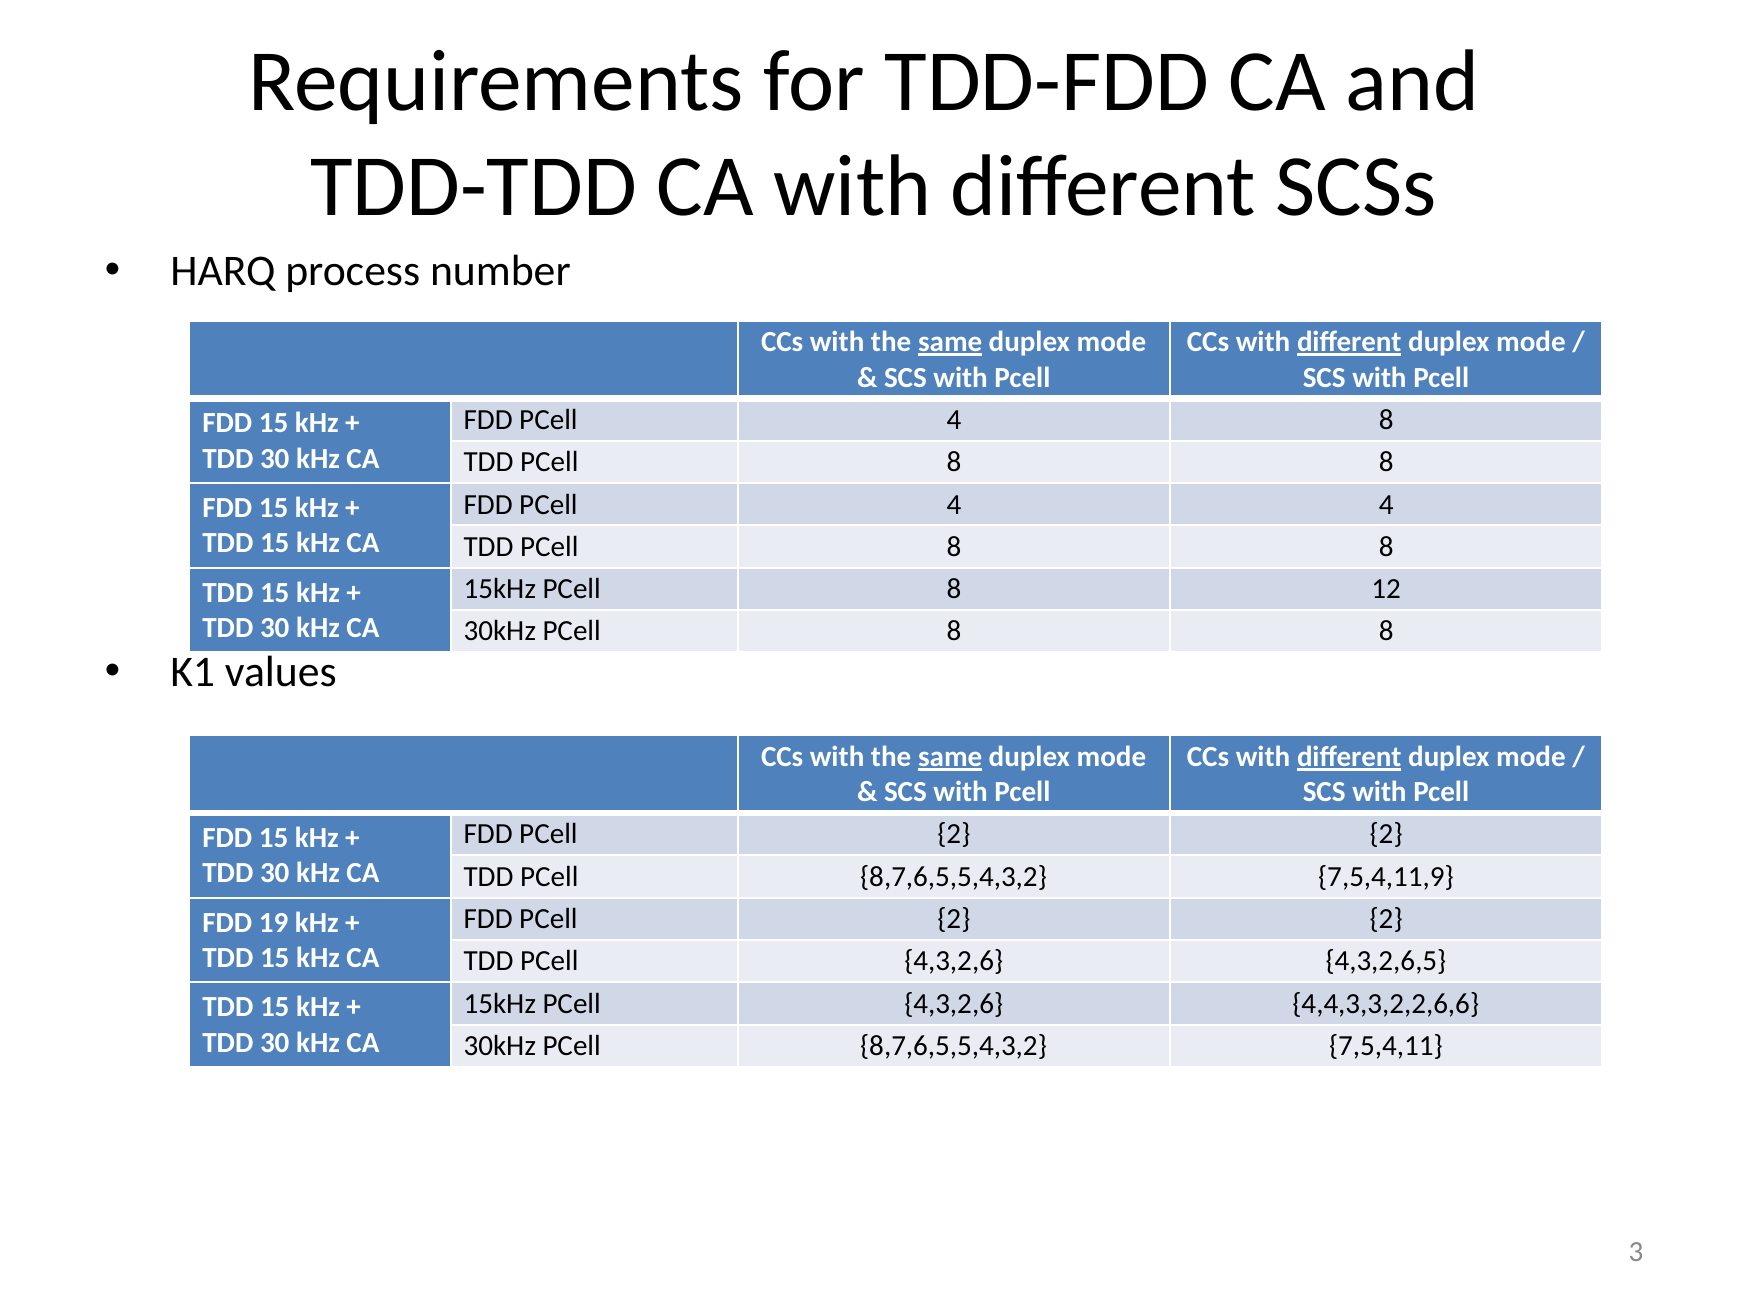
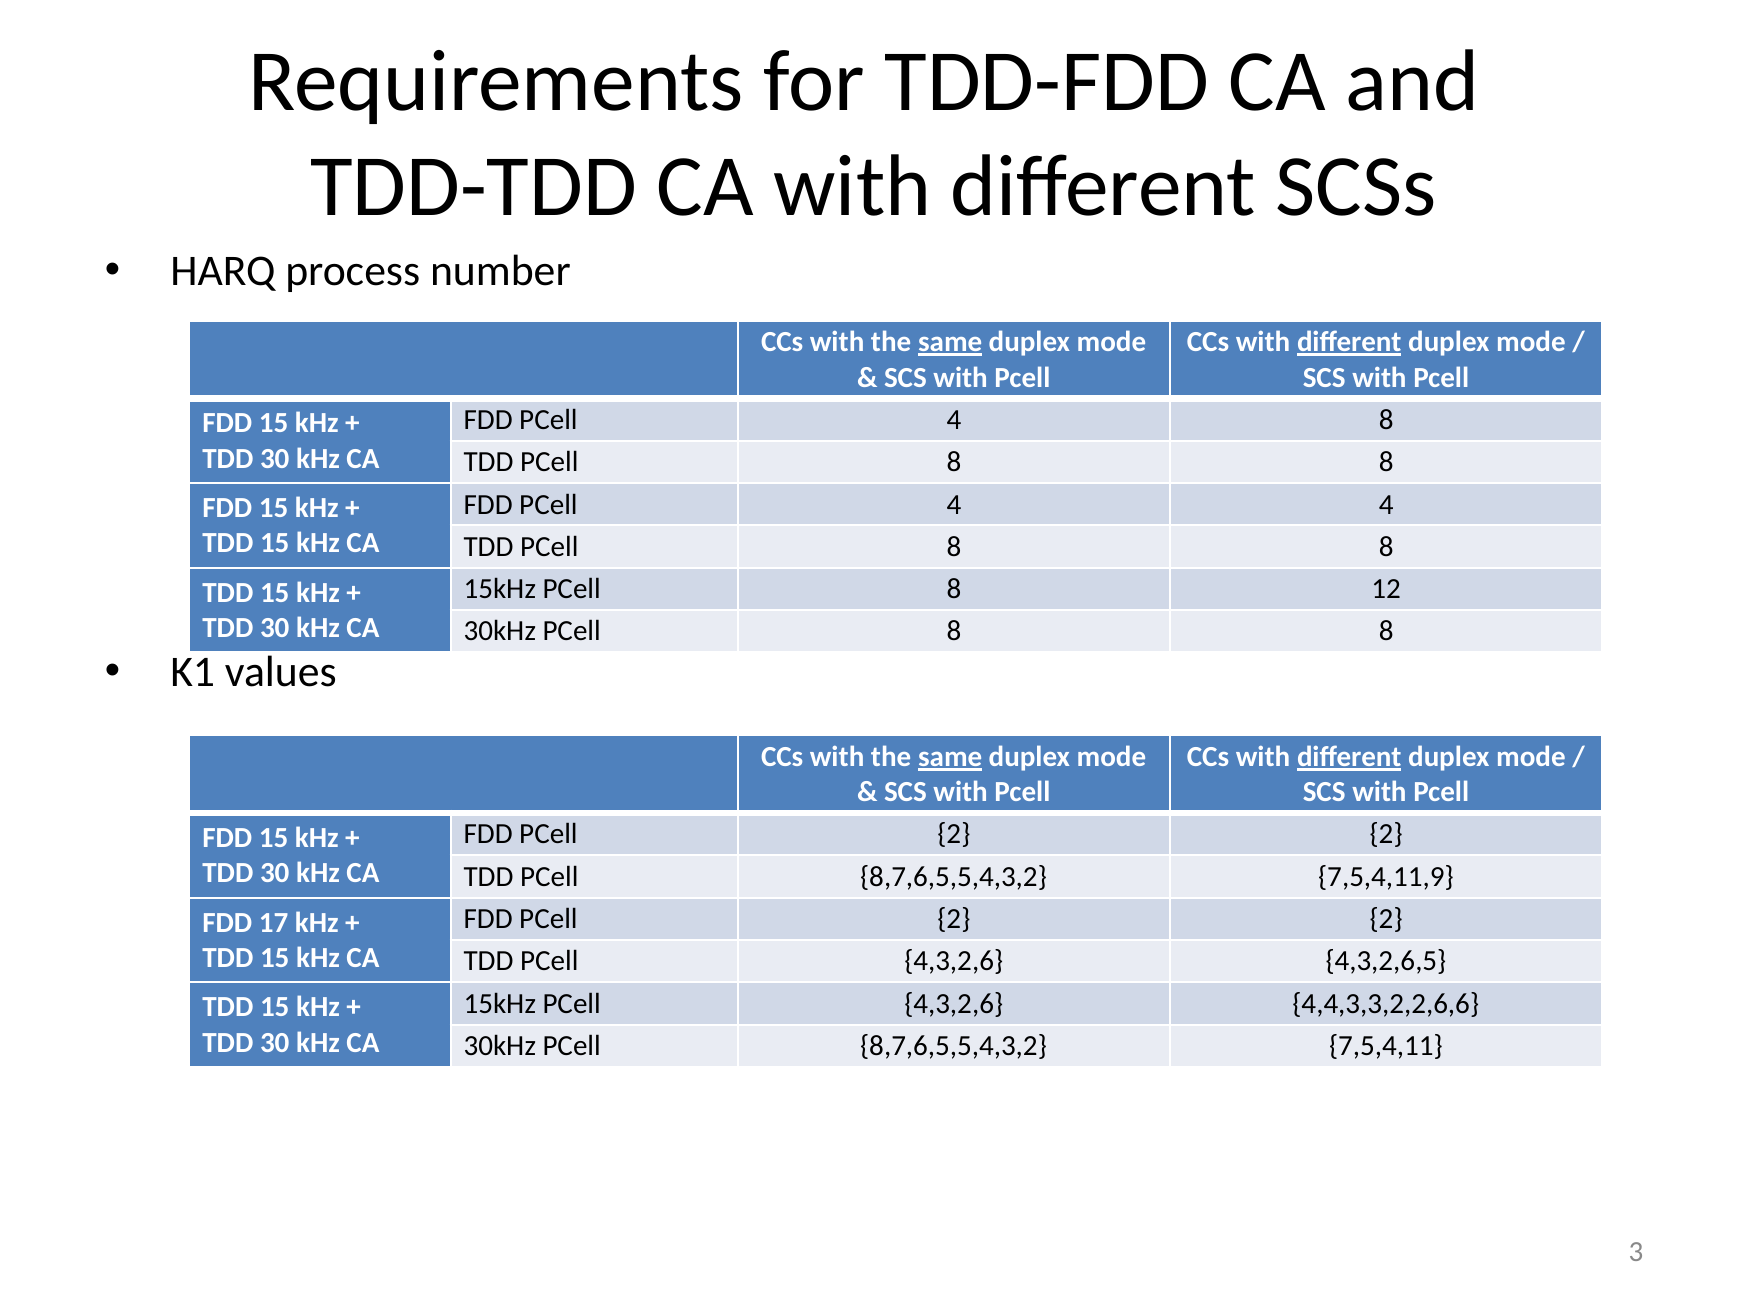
19: 19 -> 17
